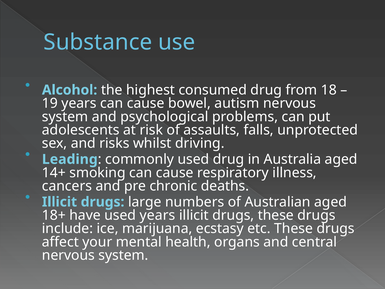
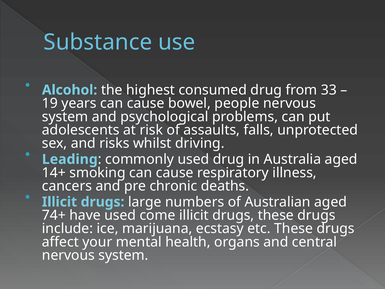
18: 18 -> 33
autism: autism -> people
18+: 18+ -> 74+
used years: years -> come
